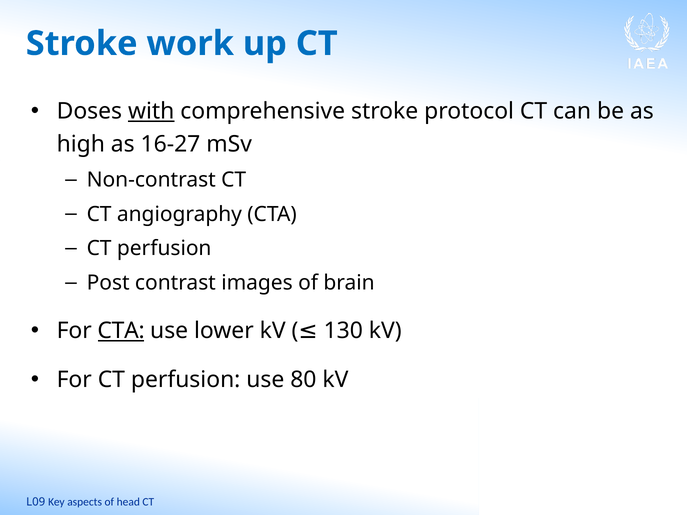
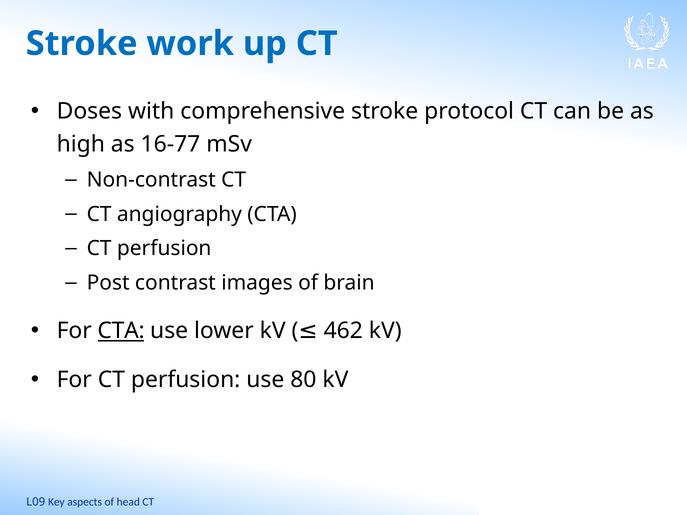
with underline: present -> none
16-27: 16-27 -> 16-77
130: 130 -> 462
